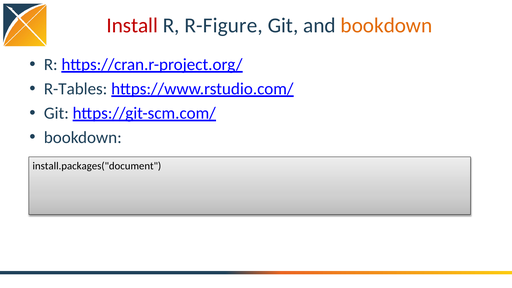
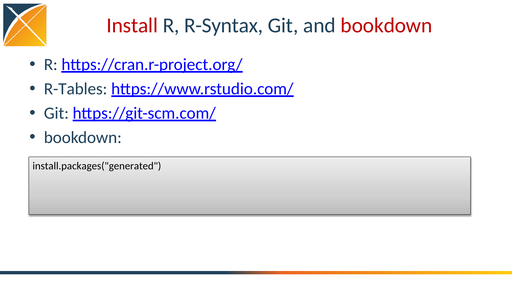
R-Figure: R-Figure -> R-Syntax
bookdown at (386, 25) colour: orange -> red
install.packages("document: install.packages("document -> install.packages("generated
